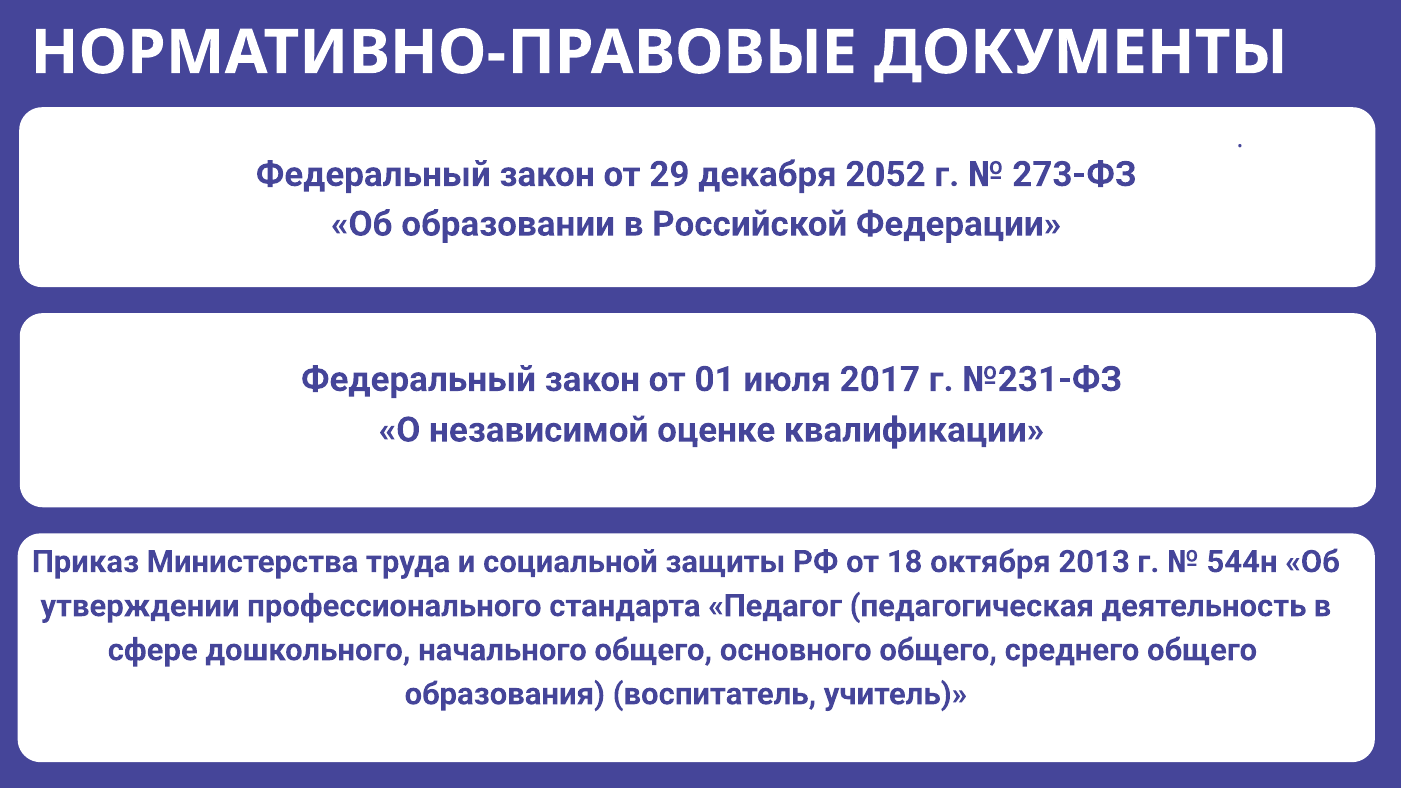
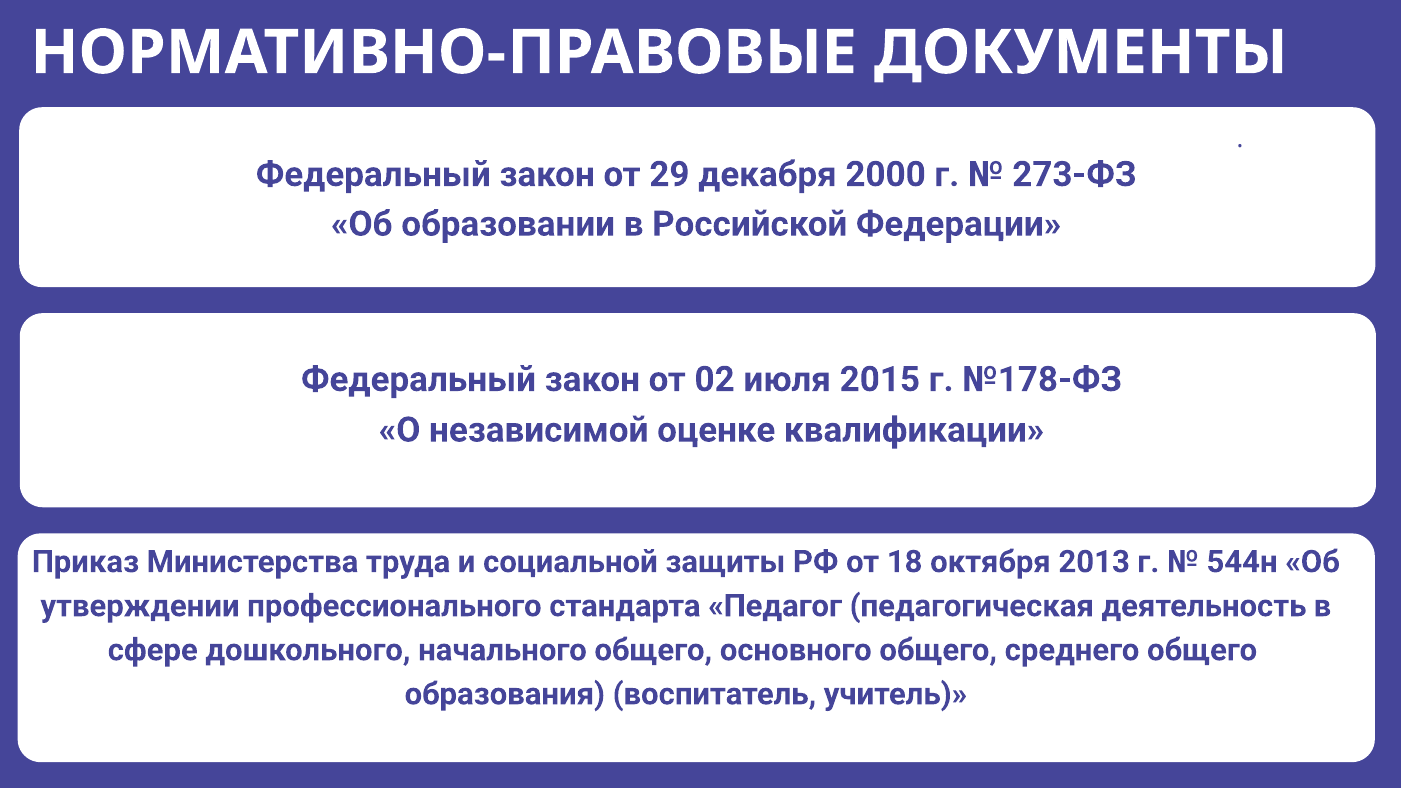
2052: 2052 -> 2000
01: 01 -> 02
2017: 2017 -> 2015
№231-ФЗ: №231-ФЗ -> №178-ФЗ
